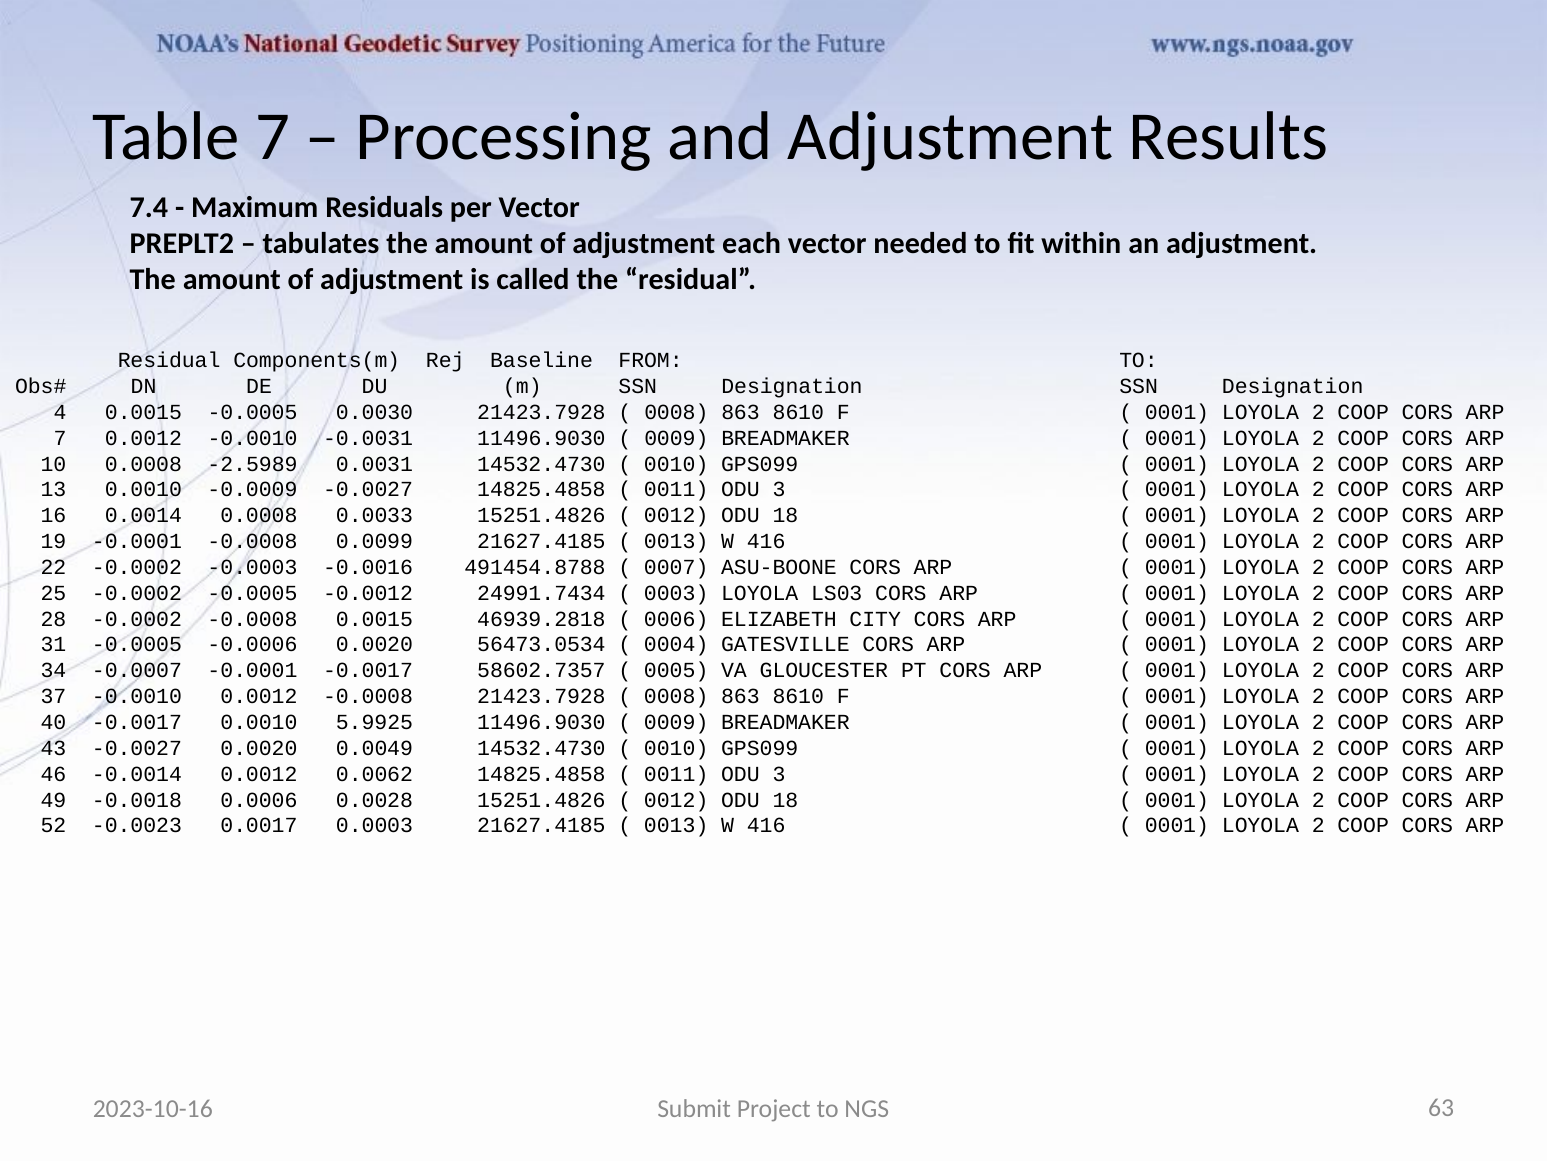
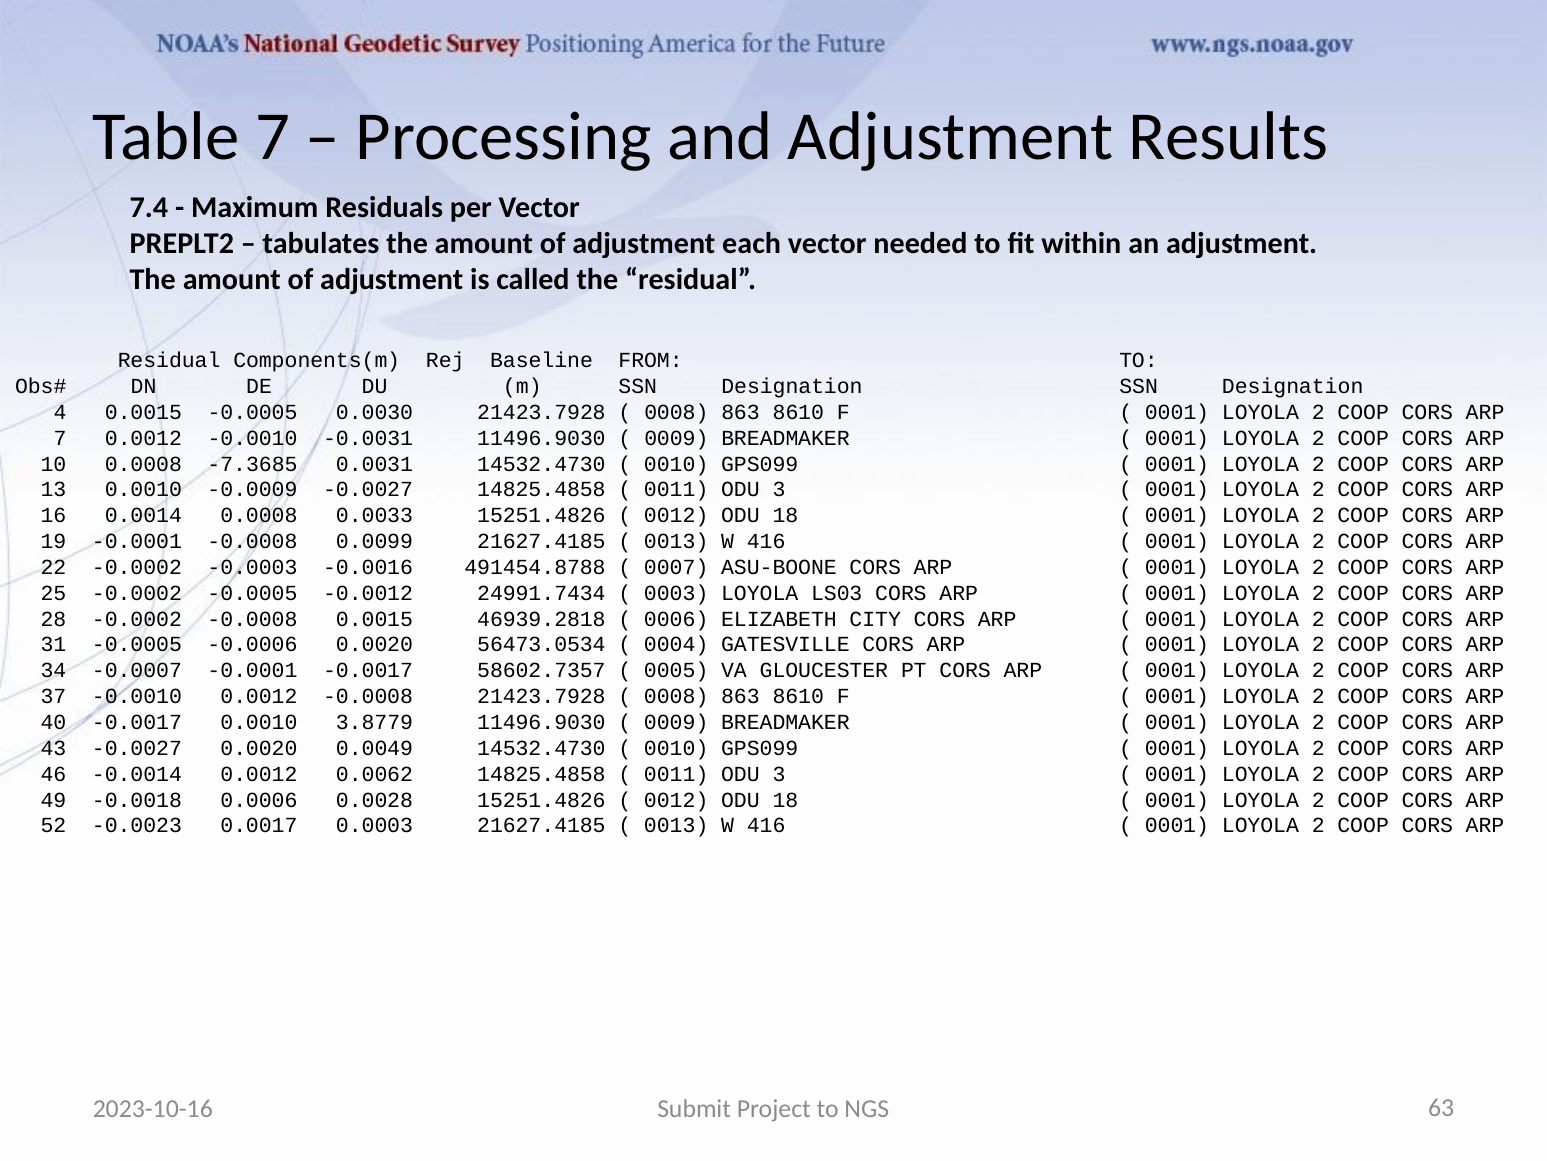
-2.5989: -2.5989 -> -7.3685
5.9925: 5.9925 -> 3.8779
